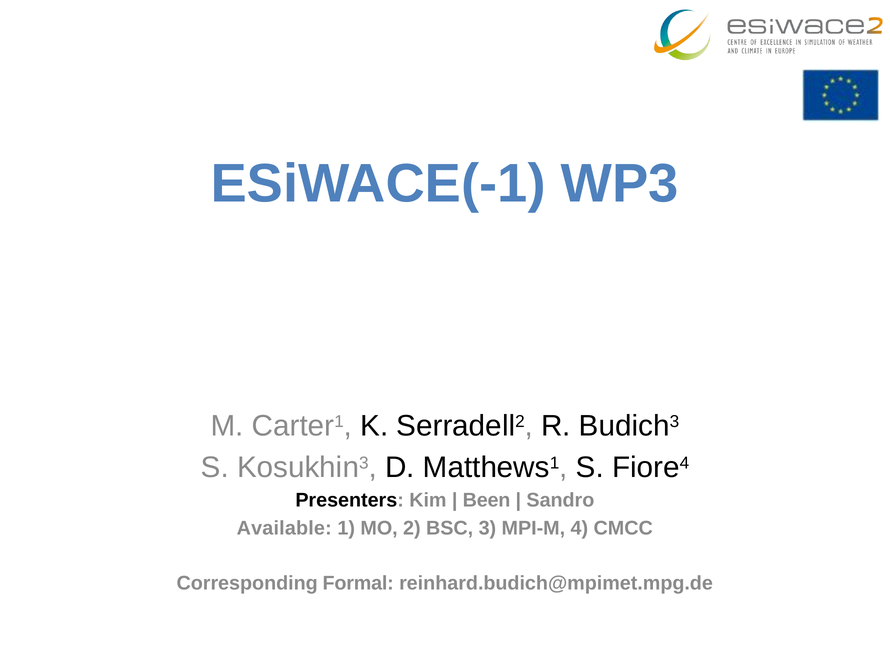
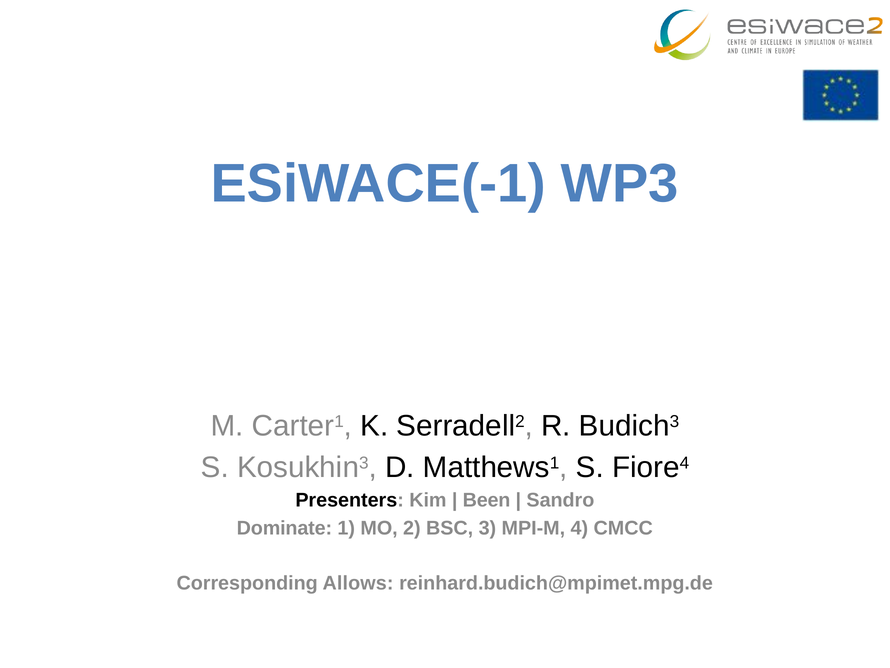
Available: Available -> Dominate
Formal: Formal -> Allows
